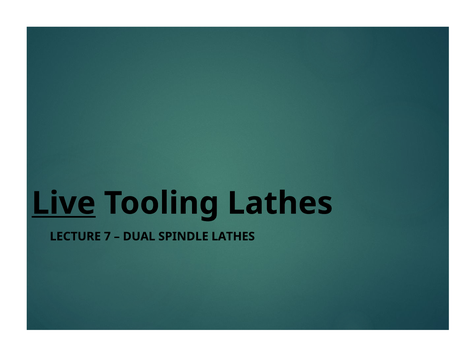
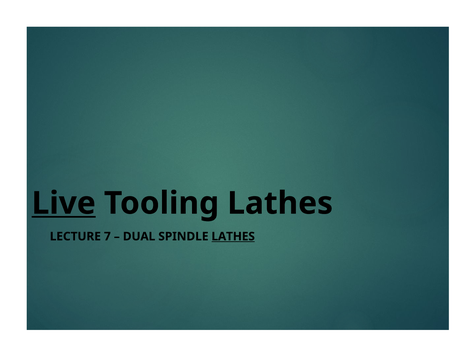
LATHES at (233, 237) underline: none -> present
